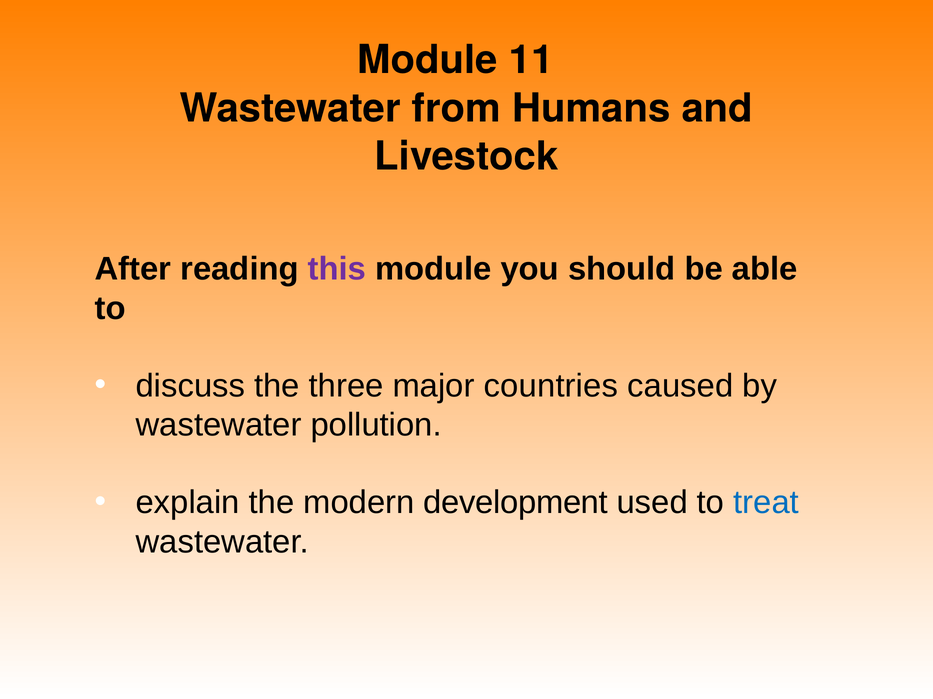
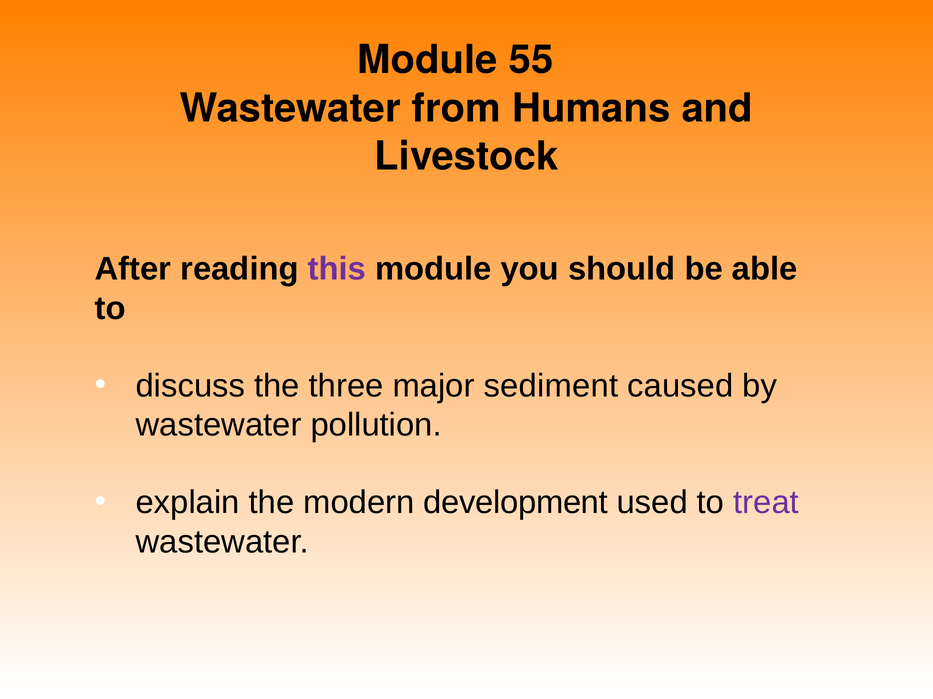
11: 11 -> 55
countries: countries -> sediment
treat colour: blue -> purple
